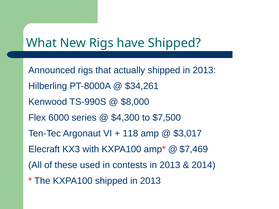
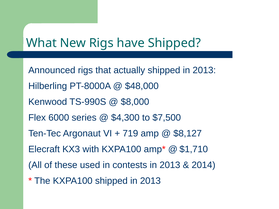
$34,261: $34,261 -> $48,000
118: 118 -> 719
$3,017: $3,017 -> $8,127
$7,469: $7,469 -> $1,710
